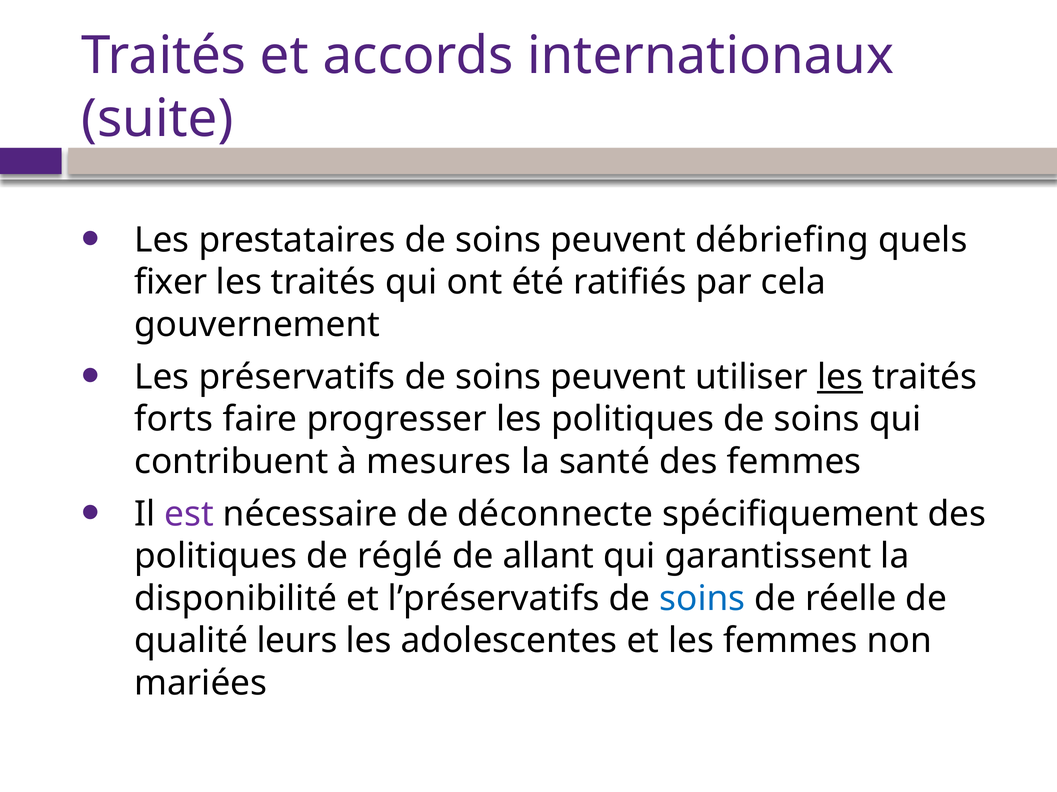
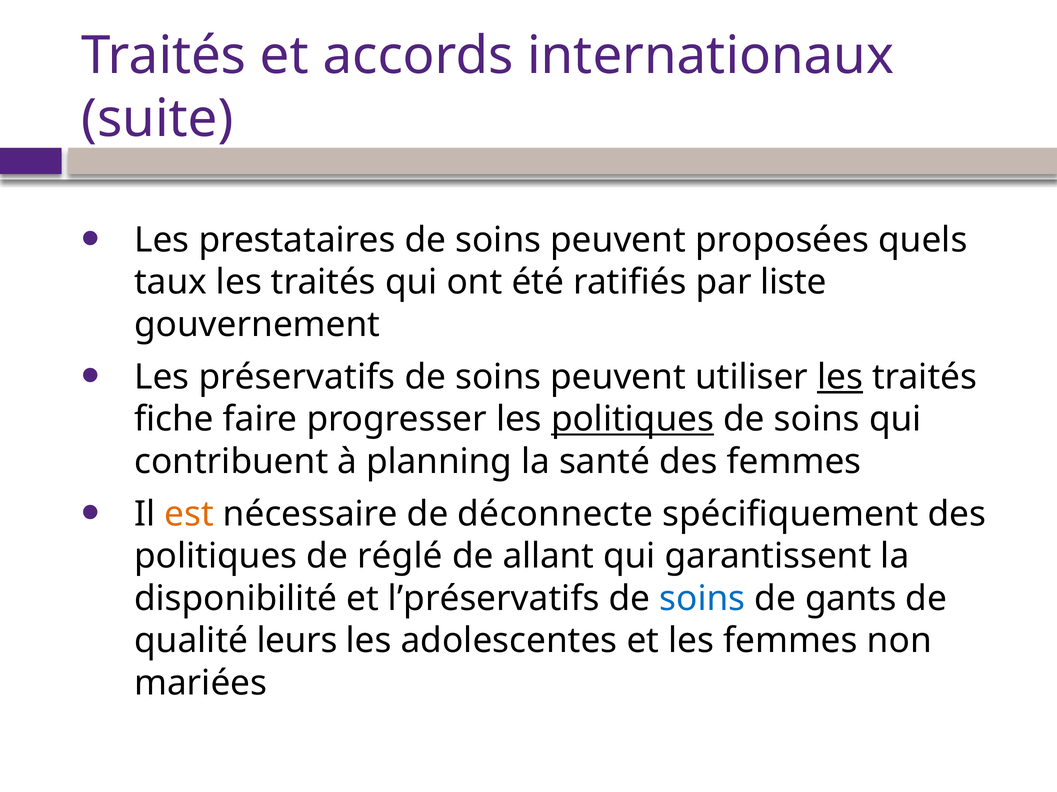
débriefing: débriefing -> proposées
fixer: fixer -> taux
cela: cela -> liste
forts: forts -> fiche
politiques at (633, 420) underline: none -> present
mesures: mesures -> planning
est colour: purple -> orange
réelle: réelle -> gants
